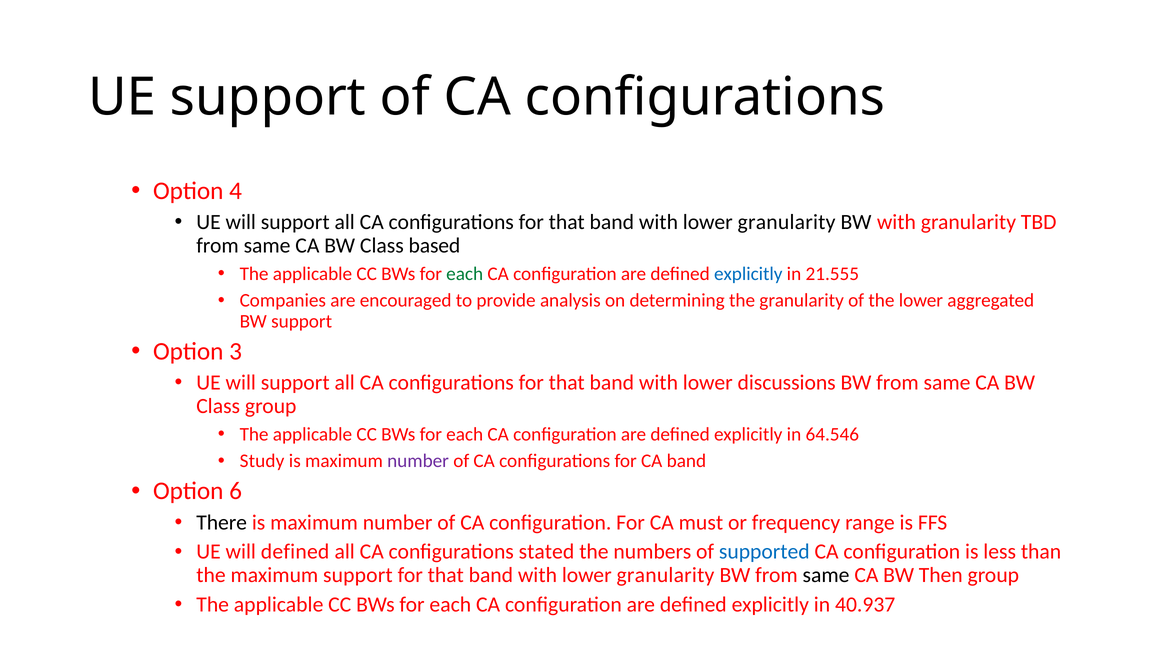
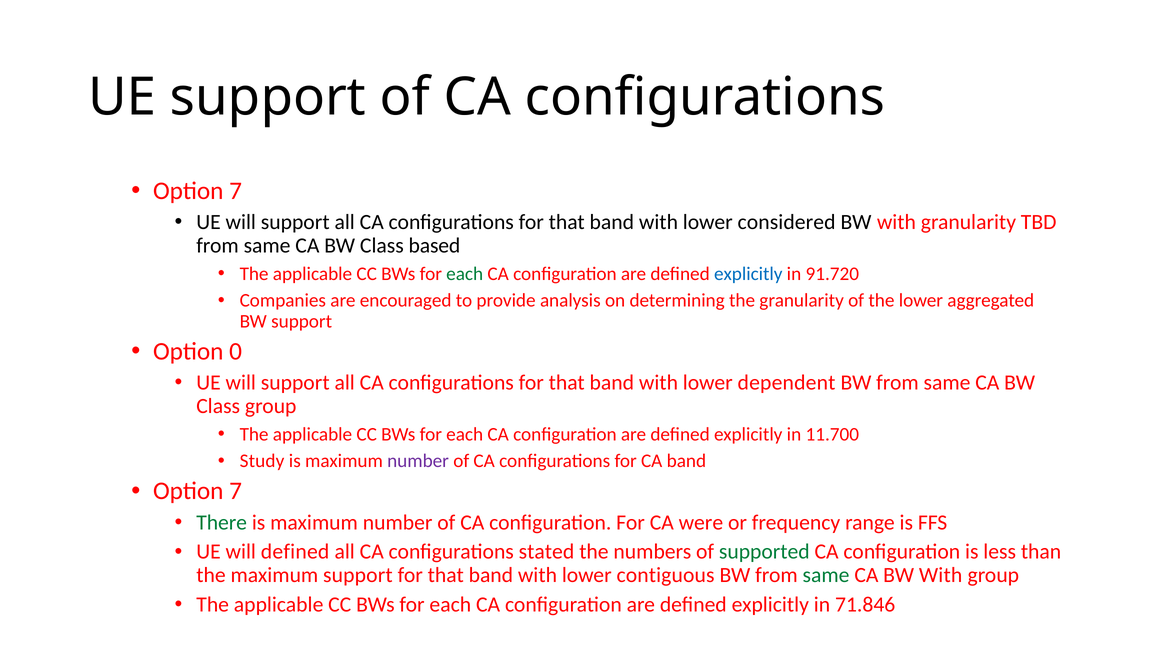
4 at (236, 191): 4 -> 7
granularity at (787, 222): granularity -> considered
21.555: 21.555 -> 91.720
3: 3 -> 0
discussions: discussions -> dependent
64.546: 64.546 -> 11.700
6 at (236, 491): 6 -> 7
There colour: black -> green
must: must -> were
supported colour: blue -> green
granularity at (665, 575): granularity -> contiguous
same at (826, 575) colour: black -> green
CA BW Then: Then -> With
40.937: 40.937 -> 71.846
